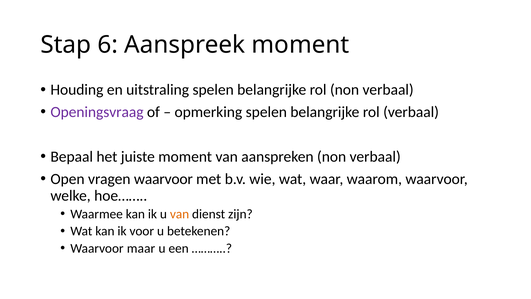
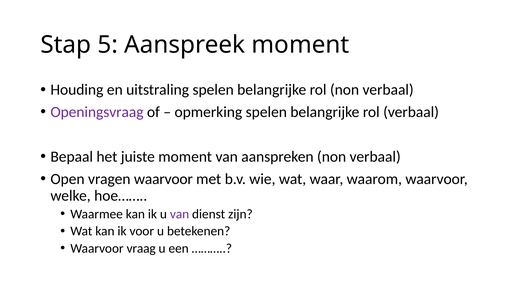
6: 6 -> 5
van at (180, 214) colour: orange -> purple
maar: maar -> vraag
